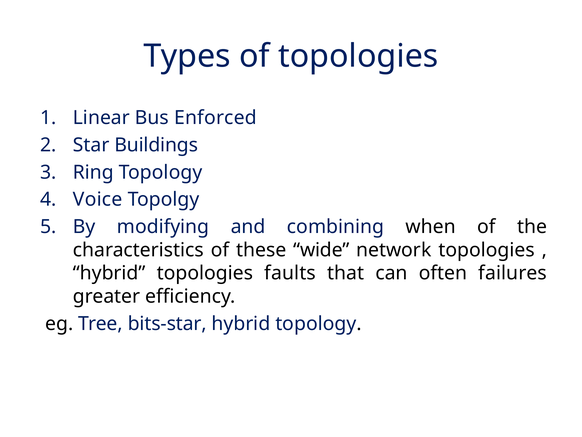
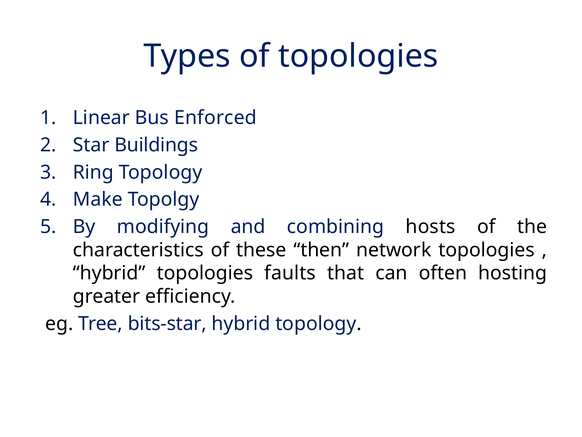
Voice: Voice -> Make
when: when -> hosts
wide: wide -> then
failures: failures -> hosting
